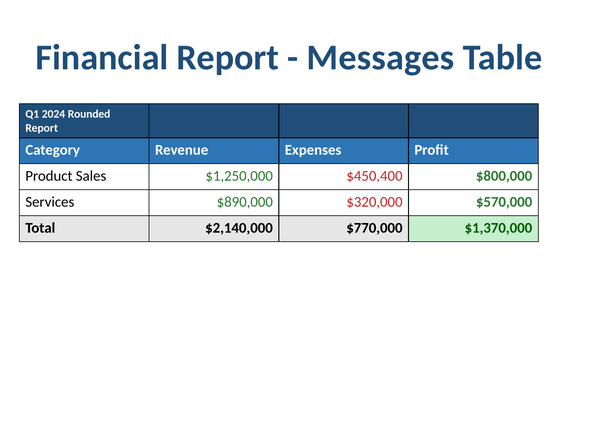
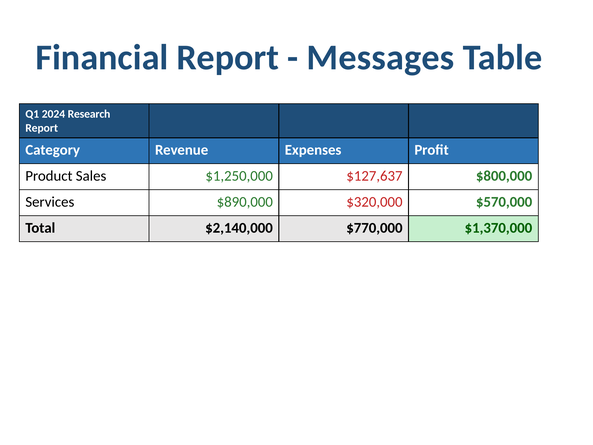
Rounded: Rounded -> Research
$450,400: $450,400 -> $127,637
